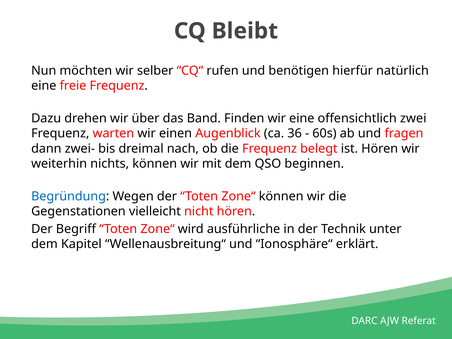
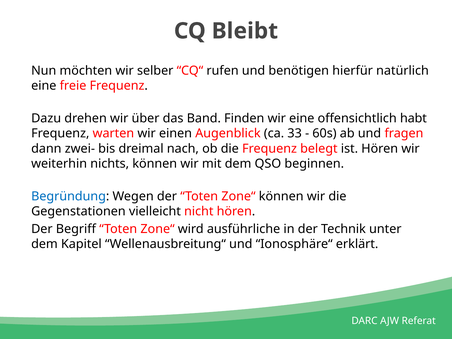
zwei: zwei -> habt
36: 36 -> 33
